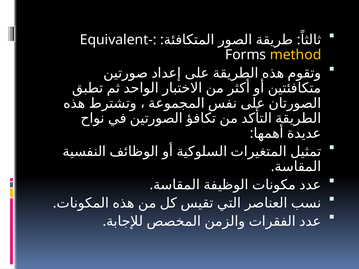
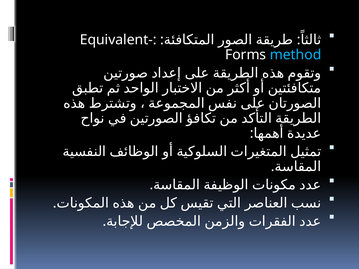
method colour: yellow -> light blue
